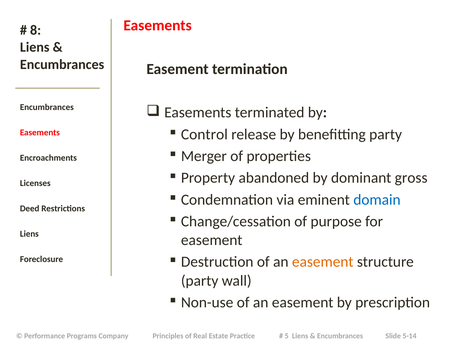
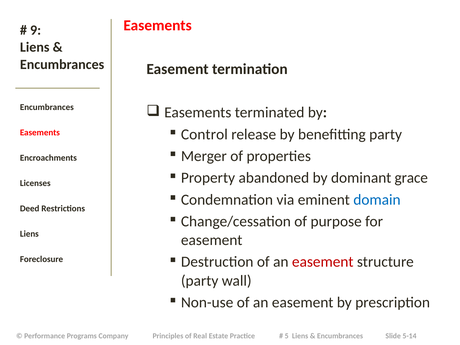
8: 8 -> 9
gross: gross -> grace
easement at (323, 262) colour: orange -> red
